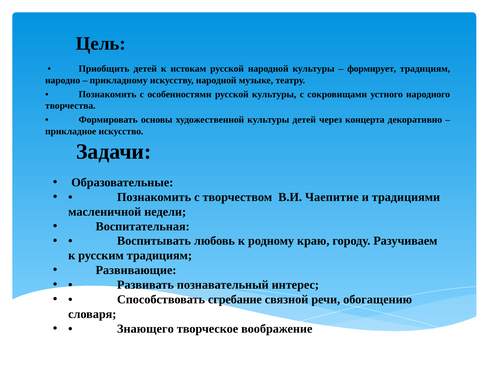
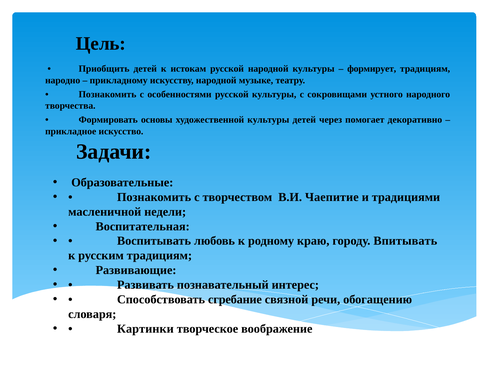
концерта: концерта -> помогает
Разучиваем: Разучиваем -> Впитывать
Знающего: Знающего -> Картинки
